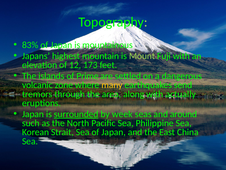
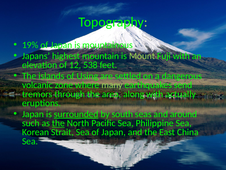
83%: 83% -> 19%
173: 173 -> 538
Prime: Prime -> Using
many colour: yellow -> light green
week: week -> south
the at (58, 123) underline: none -> present
